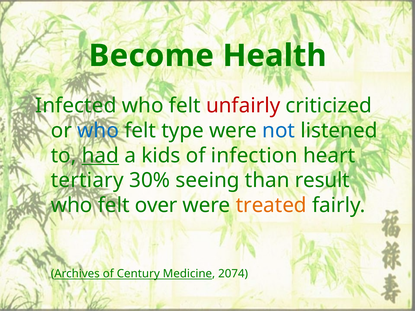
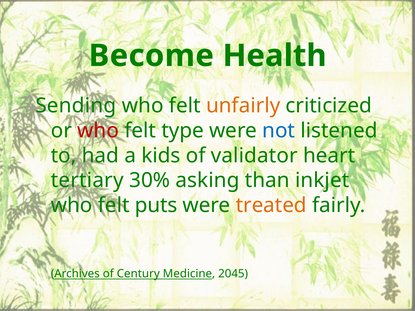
Infected: Infected -> Sending
unfairly colour: red -> orange
who at (98, 131) colour: blue -> red
had underline: present -> none
infection: infection -> validator
seeing: seeing -> asking
result: result -> inkjet
over: over -> puts
2074: 2074 -> 2045
